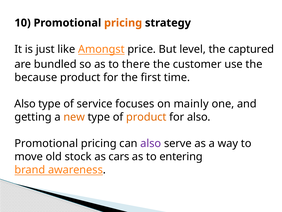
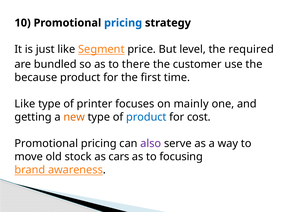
pricing at (123, 23) colour: orange -> blue
Amongst: Amongst -> Segment
captured: captured -> required
Also at (25, 104): Also -> Like
service: service -> printer
product at (146, 117) colour: orange -> blue
for also: also -> cost
entering: entering -> focusing
